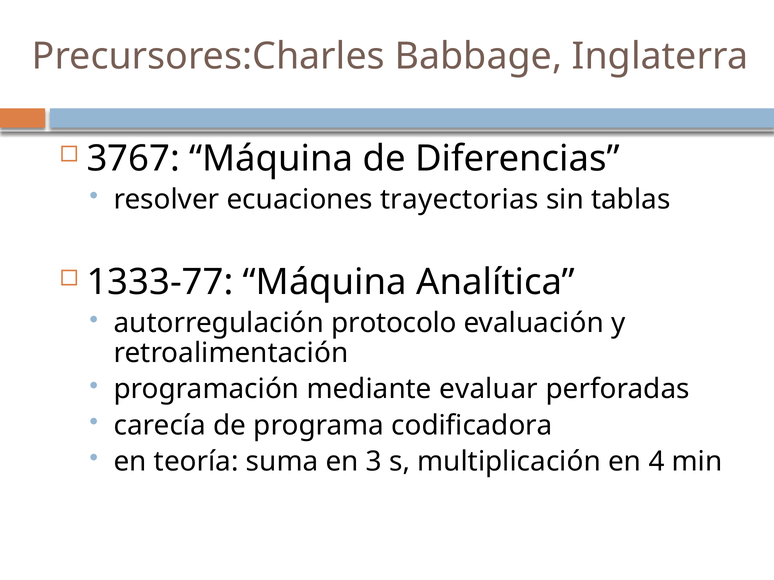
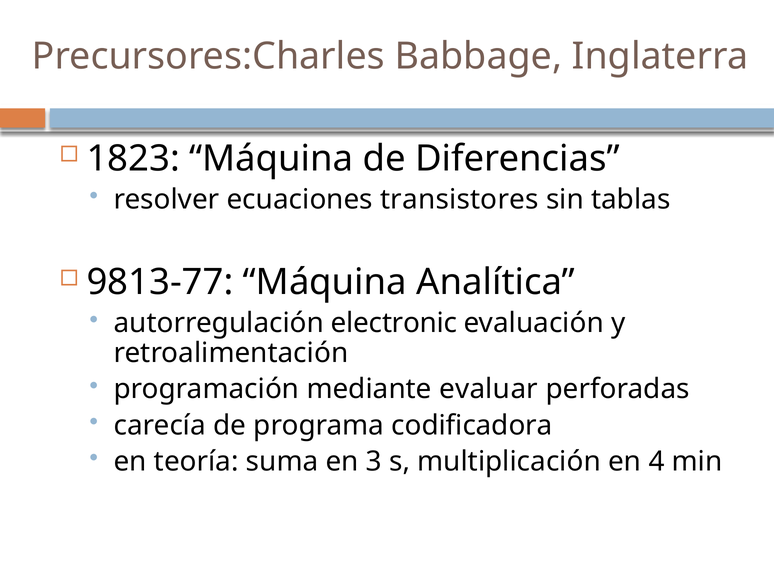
3767: 3767 -> 1823
trayectorias: trayectorias -> transistores
1333-77: 1333-77 -> 9813-77
protocolo: protocolo -> electronic
